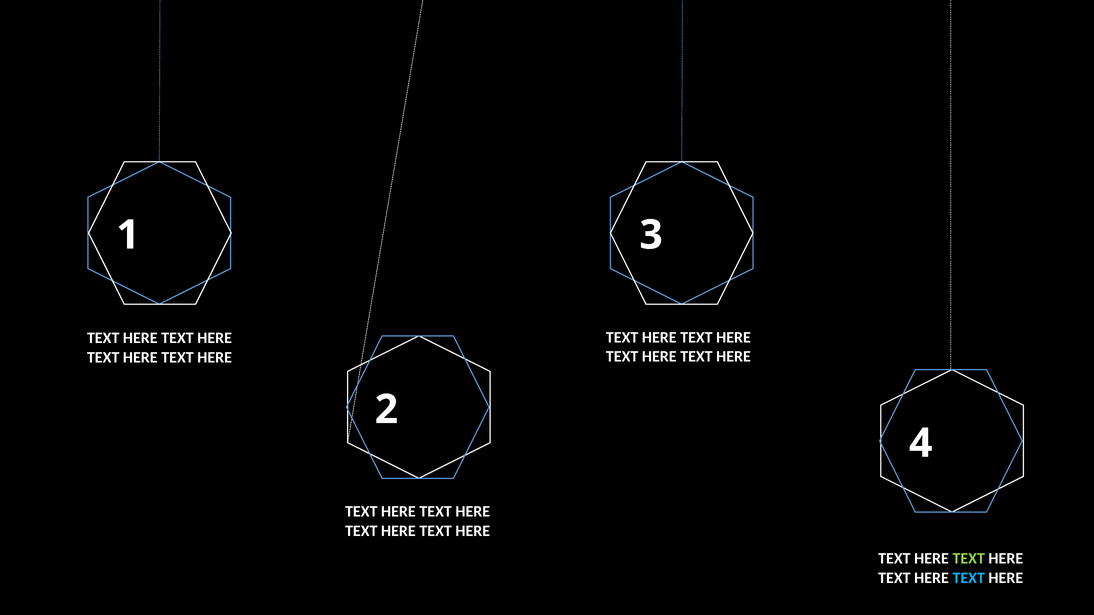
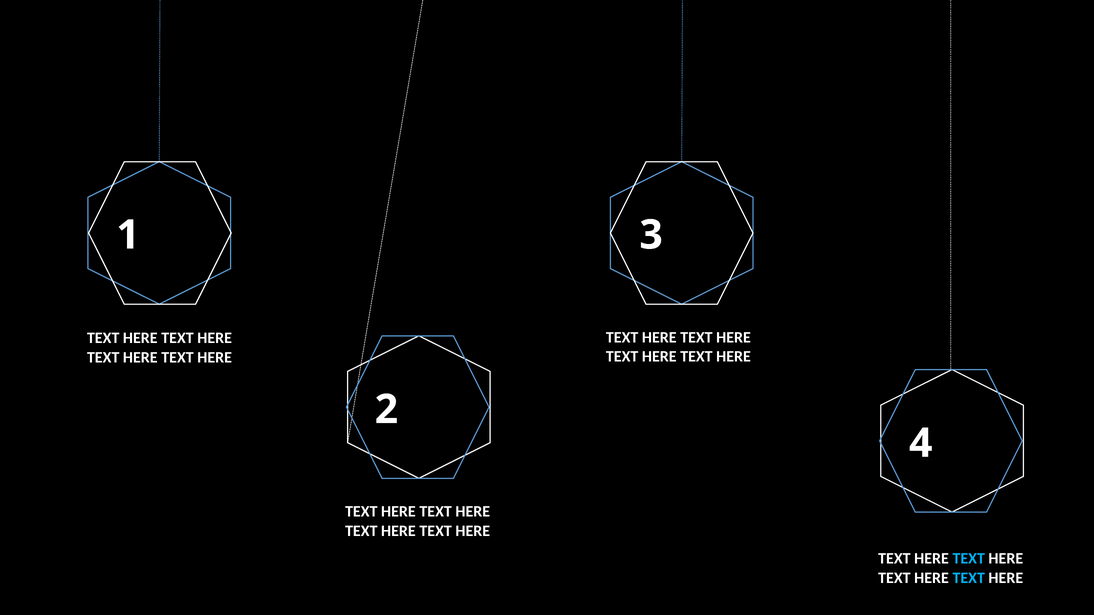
TEXT at (969, 559) colour: light green -> light blue
